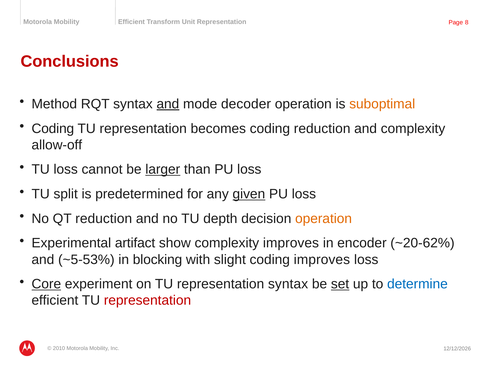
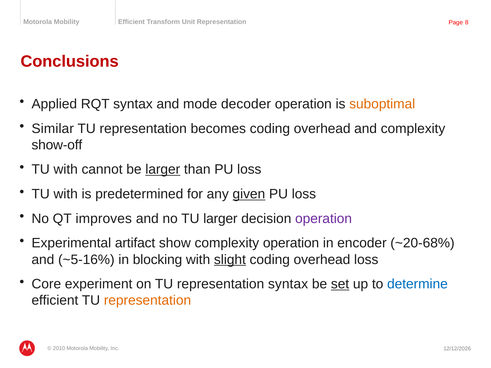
Method: Method -> Applied
and at (168, 104) underline: present -> none
Coding at (53, 129): Coding -> Similar
reduction at (322, 129): reduction -> overhead
allow-off: allow-off -> show-off
loss at (66, 170): loss -> with
split at (66, 194): split -> with
QT reduction: reduction -> improves
TU depth: depth -> larger
operation at (324, 219) colour: orange -> purple
complexity improves: improves -> operation
~20-62%: ~20-62% -> ~20-68%
~5-53%: ~5-53% -> ~5-16%
slight underline: none -> present
improves at (322, 260): improves -> overhead
Core underline: present -> none
representation at (147, 301) colour: red -> orange
